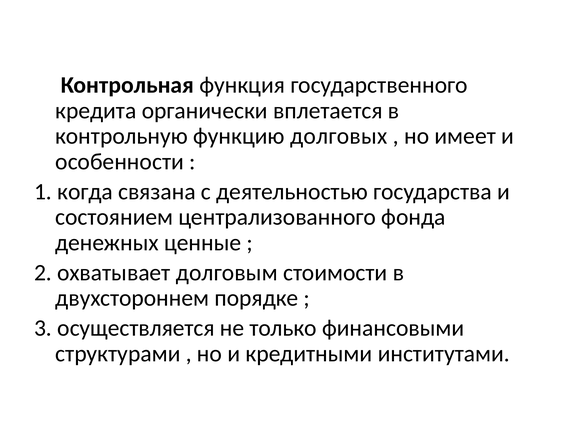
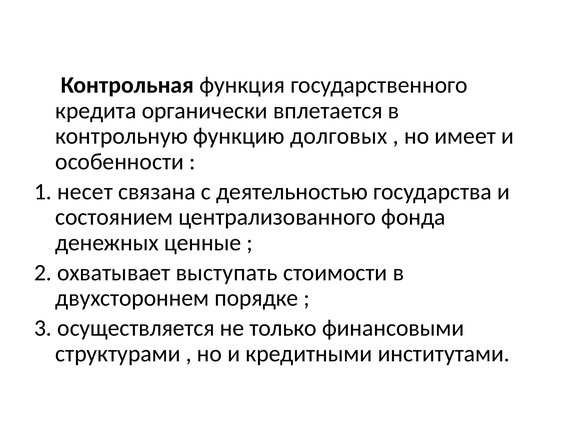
когда: когда -> несет
долговым: долговым -> выступать
